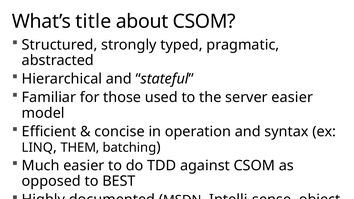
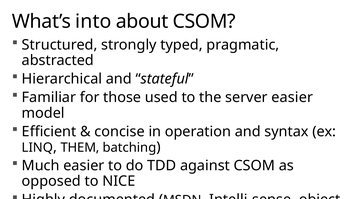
title: title -> into
BEST: BEST -> NICE
